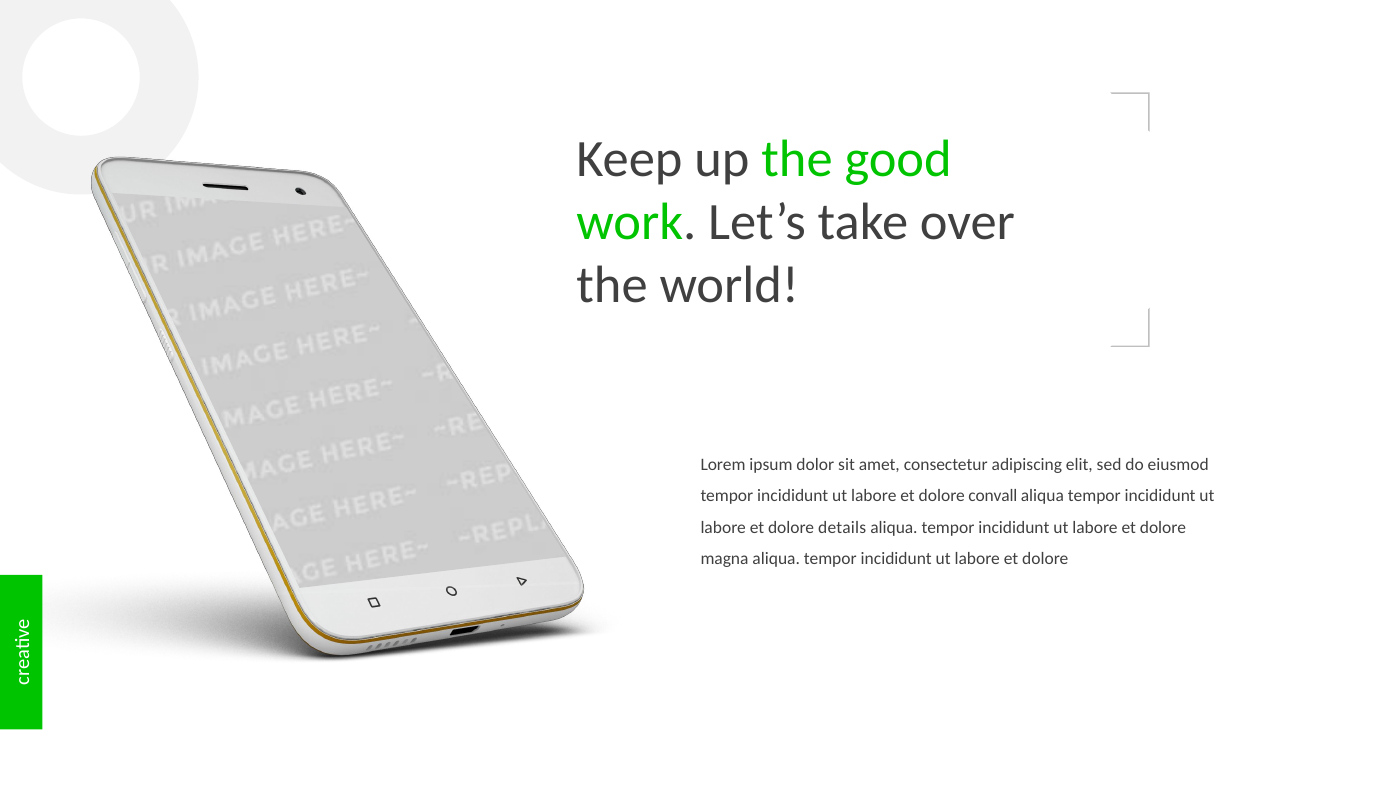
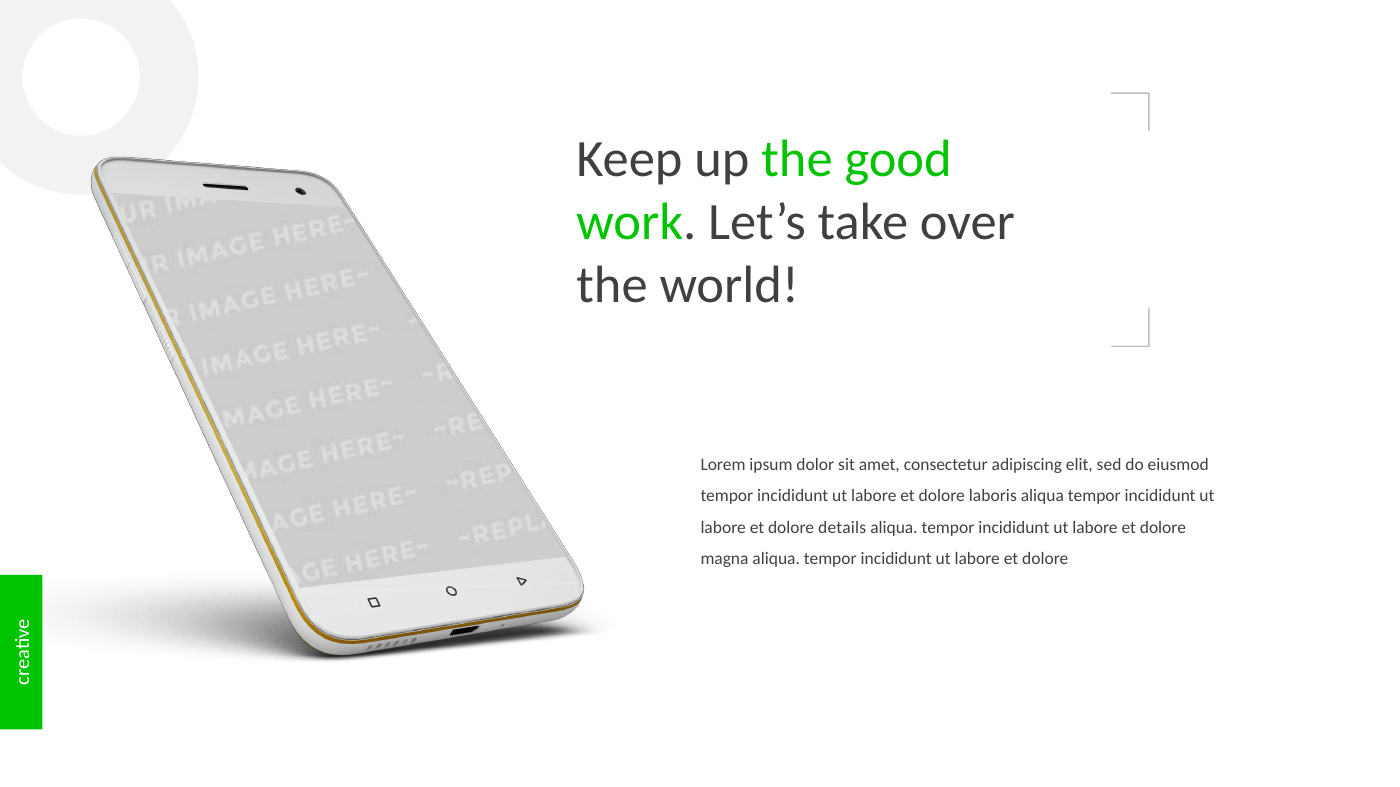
convall: convall -> laboris
